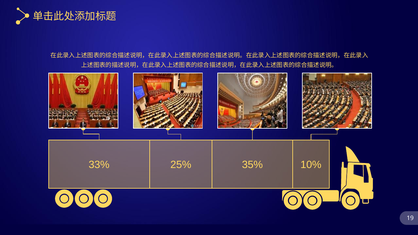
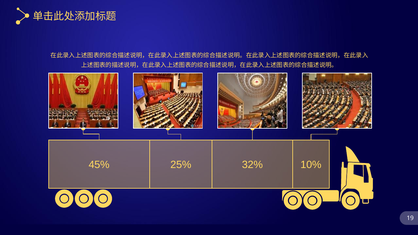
33%: 33% -> 45%
35%: 35% -> 32%
